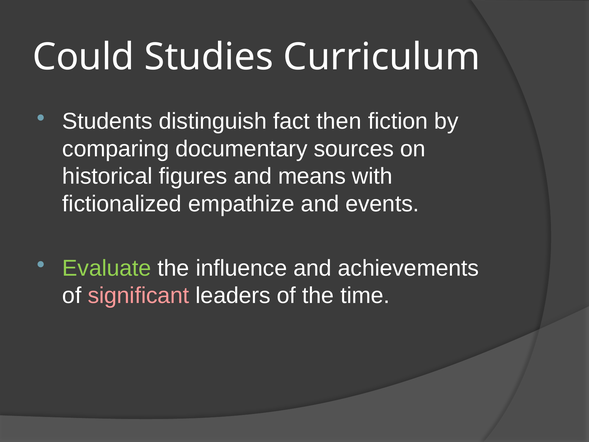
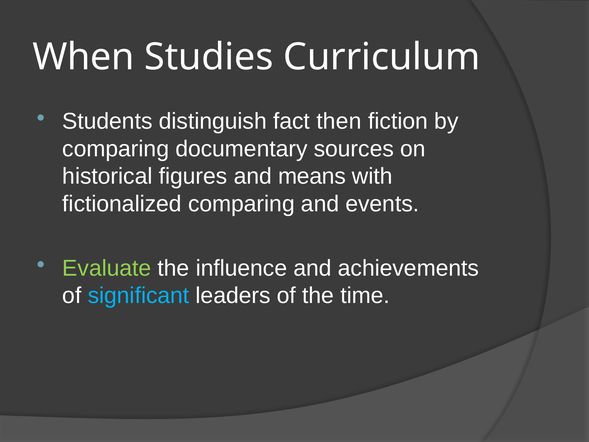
Could: Could -> When
fictionalized empathize: empathize -> comparing
significant colour: pink -> light blue
